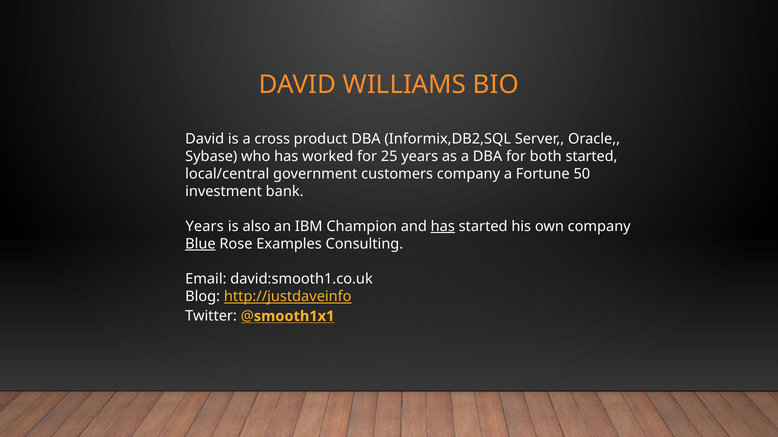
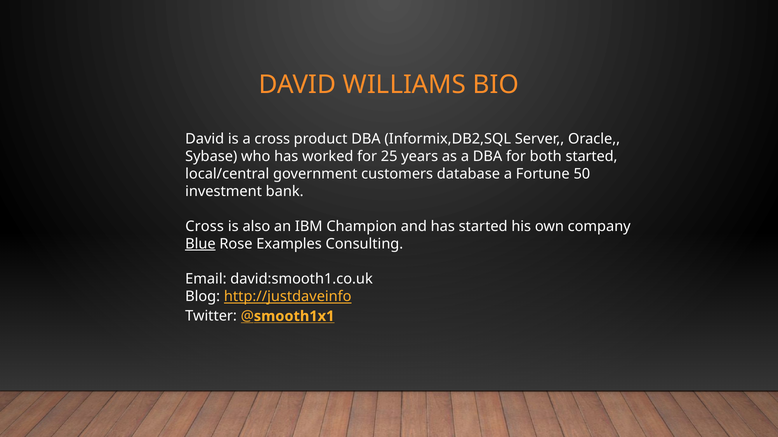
customers company: company -> database
Years at (205, 227): Years -> Cross
has at (443, 227) underline: present -> none
